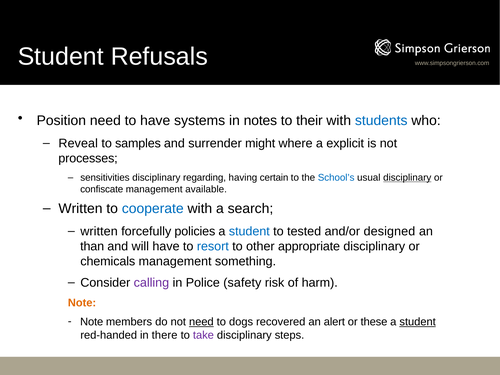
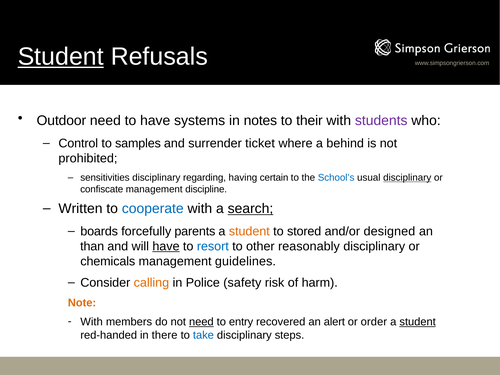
Student at (61, 57) underline: none -> present
Position: Position -> Outdoor
students colour: blue -> purple
Reveal: Reveal -> Control
might: might -> ticket
explicit: explicit -> behind
processes: processes -> prohibited
available: available -> discipline
search underline: none -> present
written at (99, 231): written -> boards
policies: policies -> parents
student at (249, 231) colour: blue -> orange
tested: tested -> stored
have at (166, 246) underline: none -> present
appropriate: appropriate -> reasonably
something: something -> guidelines
calling colour: purple -> orange
Note at (92, 322): Note -> With
dogs: dogs -> entry
these: these -> order
take colour: purple -> blue
